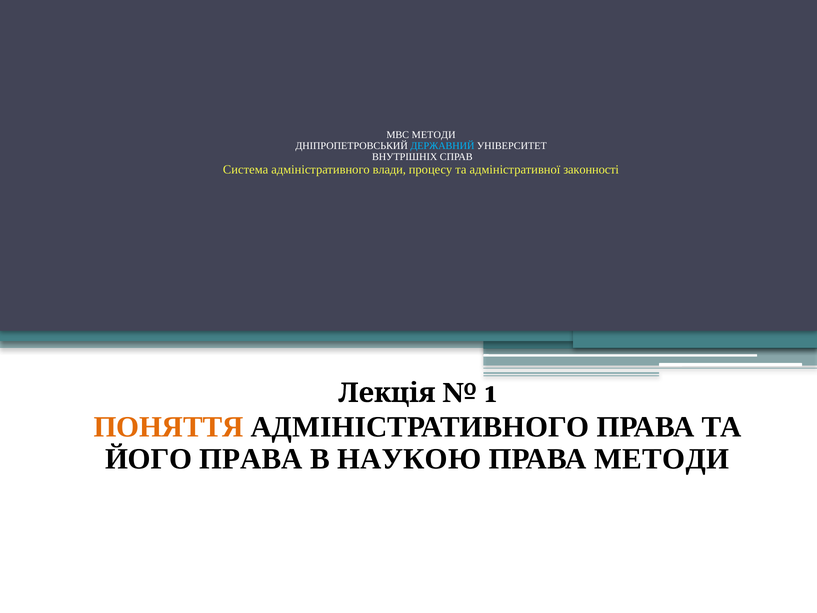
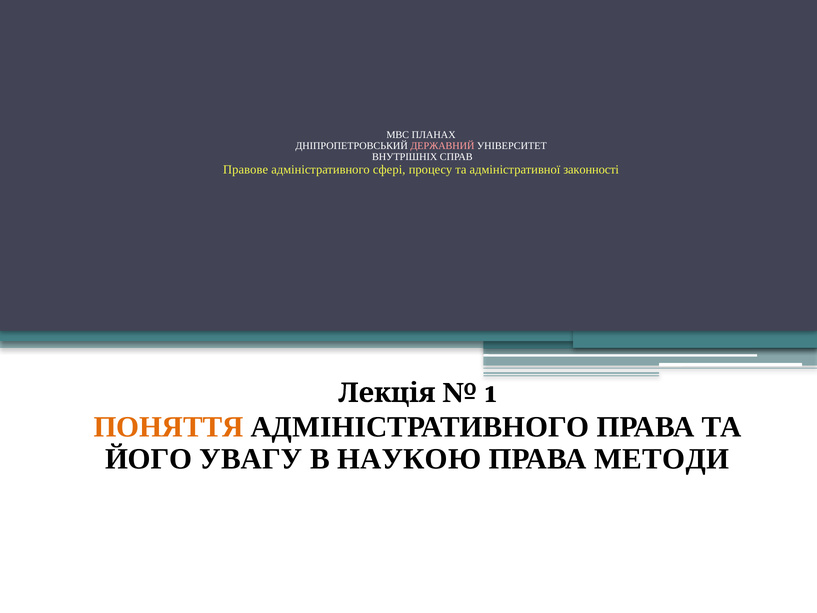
МВС МЕТОДИ: МЕТОДИ -> ПЛАНАХ
ДЕРЖАВНИЙ colour: light blue -> pink
Система: Система -> Правове
влади: влади -> сфері
ЙОГО ПРАВА: ПРАВА -> УВАГУ
